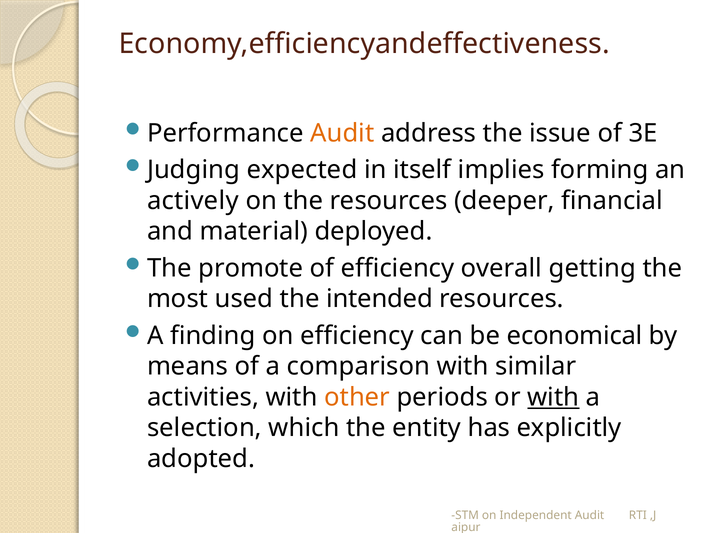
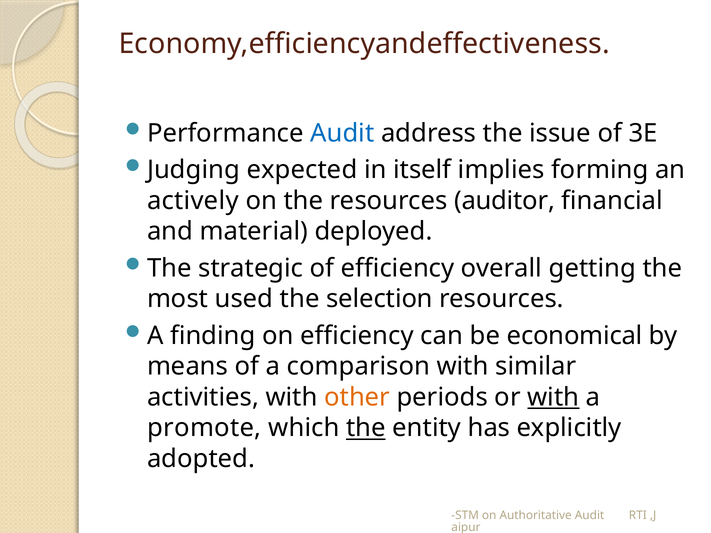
Audit at (342, 133) colour: orange -> blue
deeper: deeper -> auditor
promote: promote -> strategic
intended: intended -> selection
selection: selection -> promote
the at (366, 428) underline: none -> present
Independent: Independent -> Authoritative
